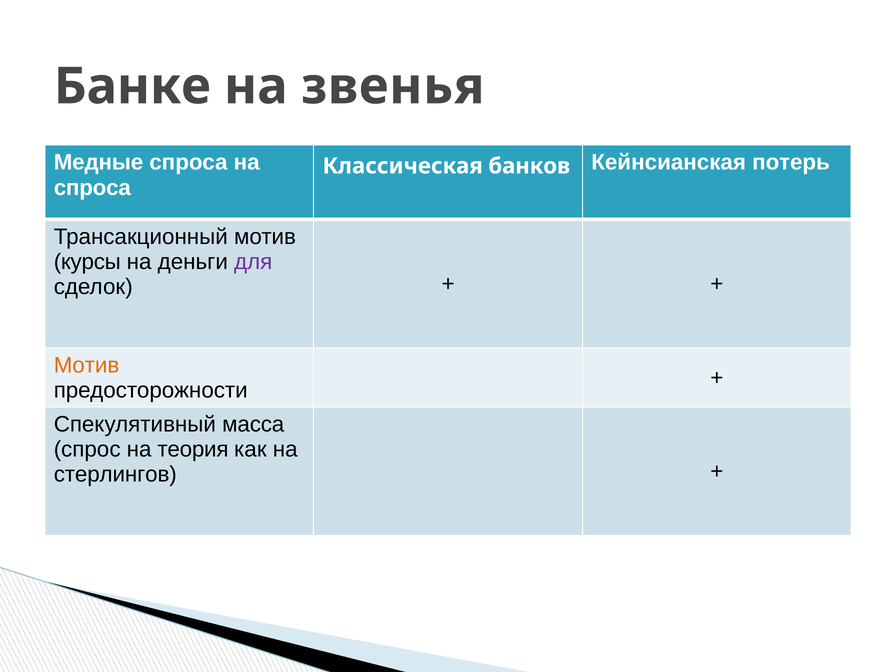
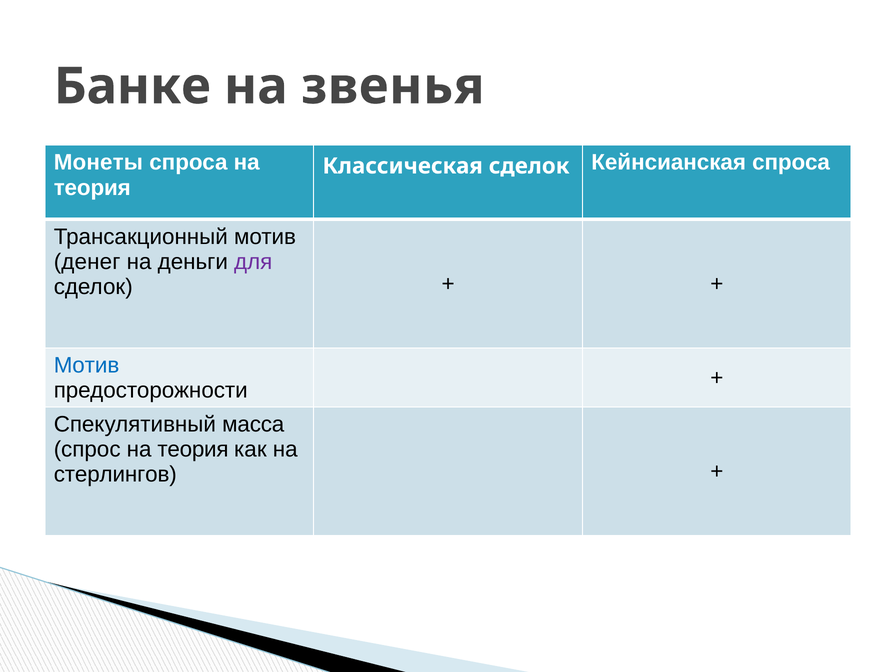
Медные: Медные -> Монеты
Классическая банков: банков -> сделок
Кейнсианская потерь: потерь -> спроса
спроса at (92, 188): спроса -> теория
курсы: курсы -> денег
Мотив at (87, 365) colour: orange -> blue
